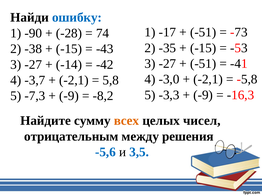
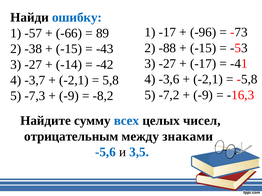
-51 at (203, 32): -51 -> -96
-90: -90 -> -57
-28: -28 -> -66
74: 74 -> 89
-35: -35 -> -88
-51 at (203, 64): -51 -> -17
-3,0: -3,0 -> -3,6
-3,3: -3,3 -> -7,2
всех colour: orange -> blue
решения: решения -> знаками
